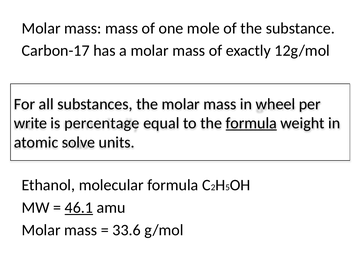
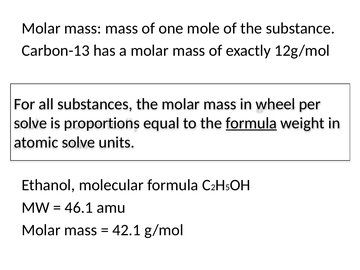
Carbon-17: Carbon-17 -> Carbon-13
write at (30, 123): write -> solve
percentage: percentage -> proportions
46.1 underline: present -> none
33.6: 33.6 -> 42.1
